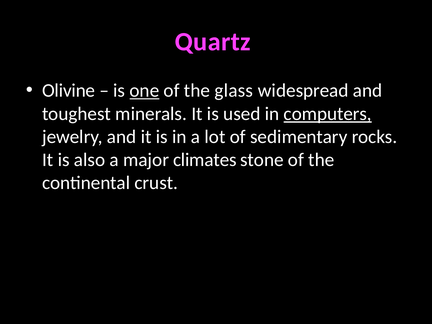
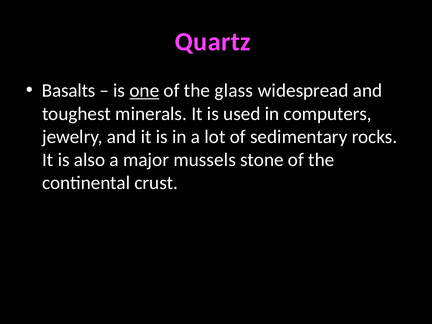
Olivine: Olivine -> Basalts
computers underline: present -> none
climates: climates -> mussels
